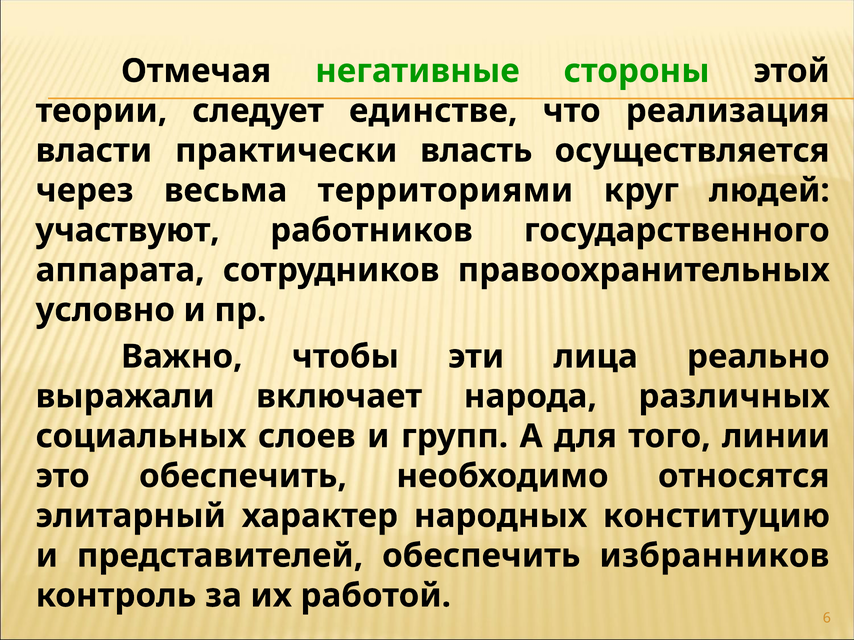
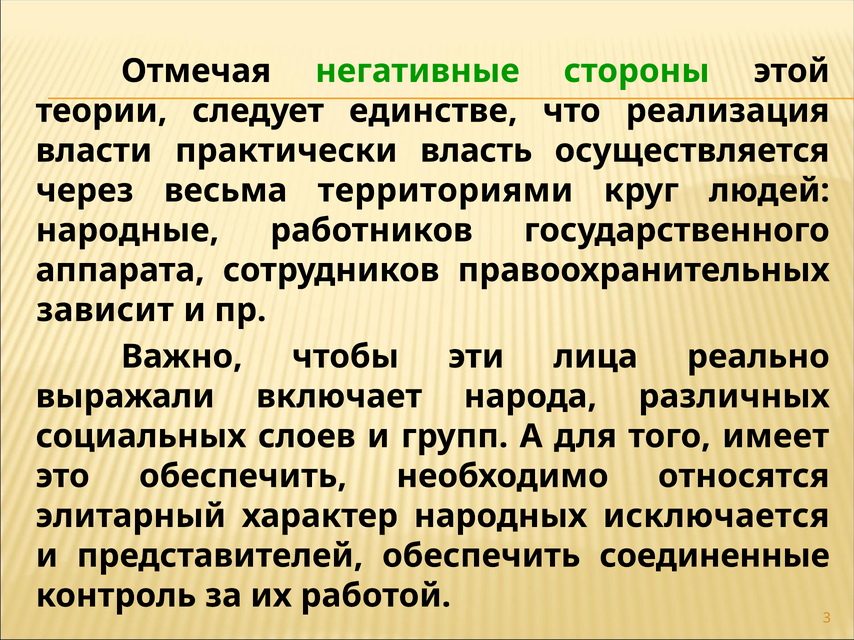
участвуют: участвуют -> народные
условно: условно -> зависит
линии: линии -> имеет
конституцию: конституцию -> исключается
избранников: избранников -> соединенные
6: 6 -> 3
